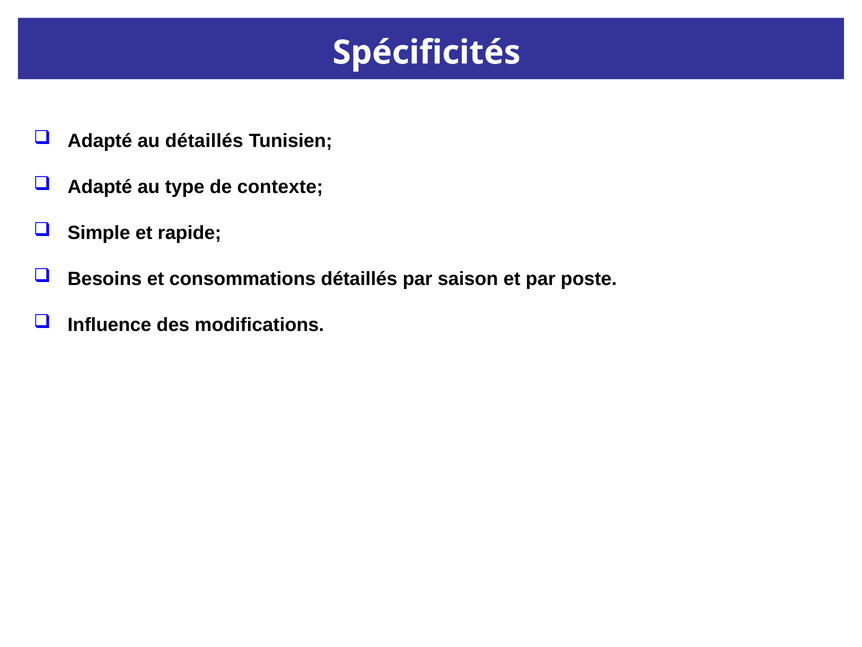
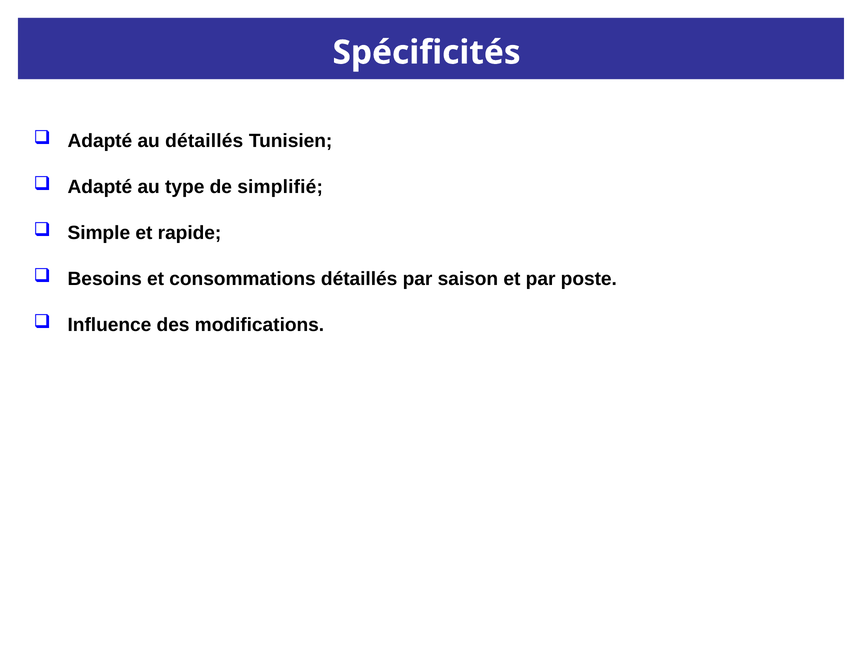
contexte: contexte -> simplifié
